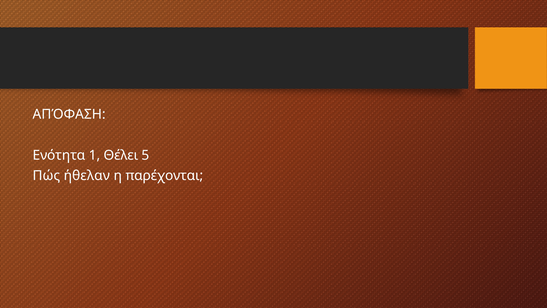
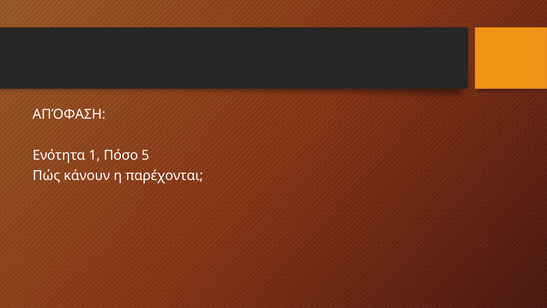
Θέλει: Θέλει -> Πόσο
ήθελαν: ήθελαν -> κάνουν
